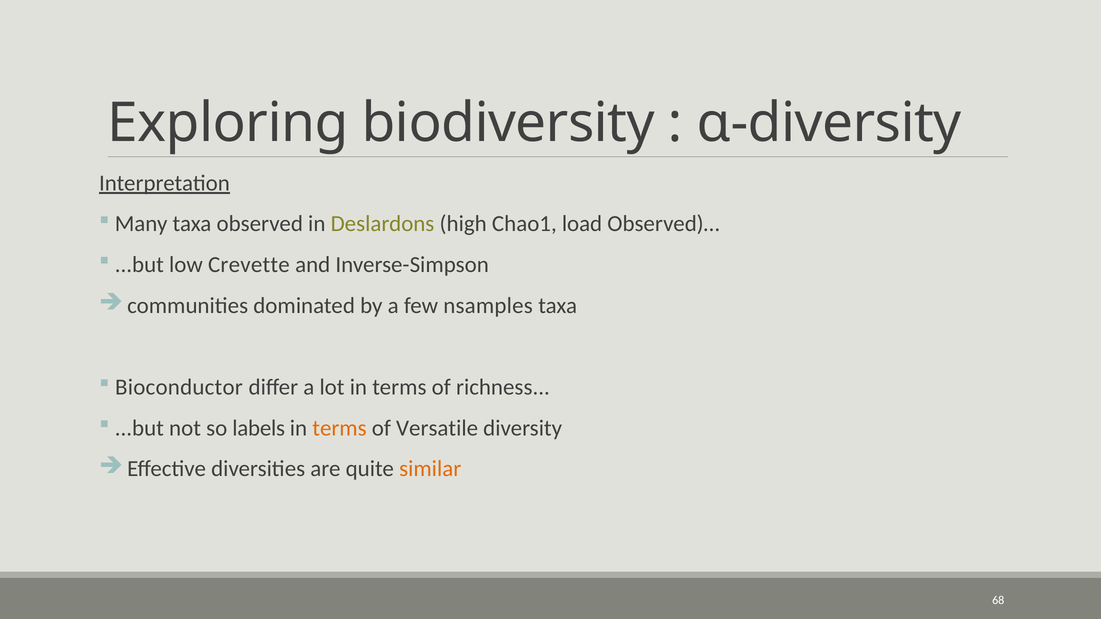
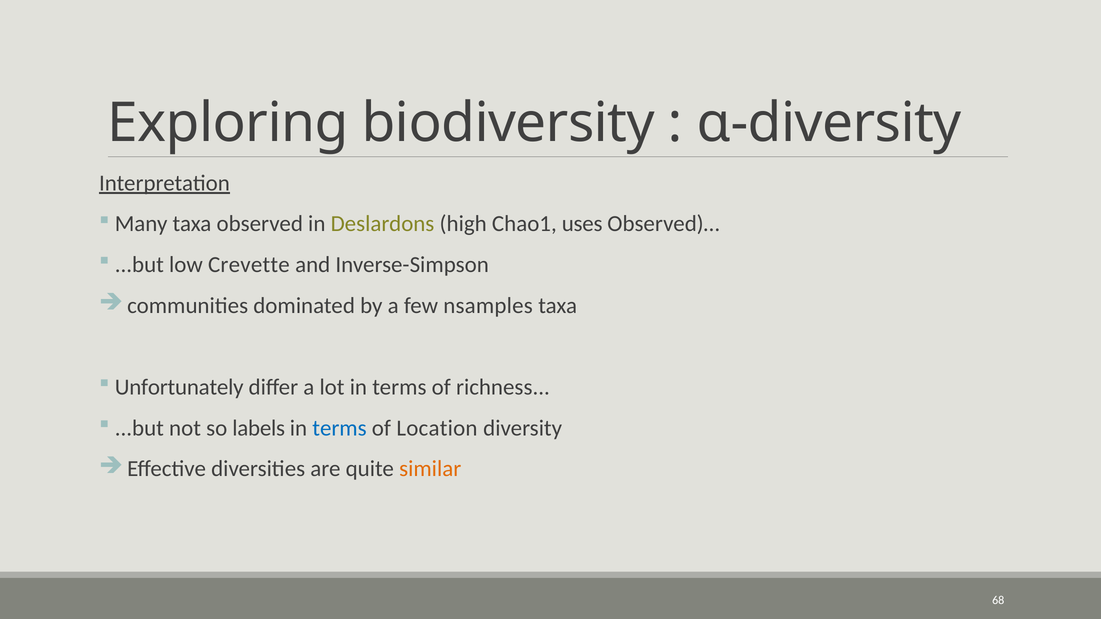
load: load -> uses
Bioconductor: Bioconductor -> Unfortunately
terms at (339, 428) colour: orange -> blue
Versatile: Versatile -> Location
